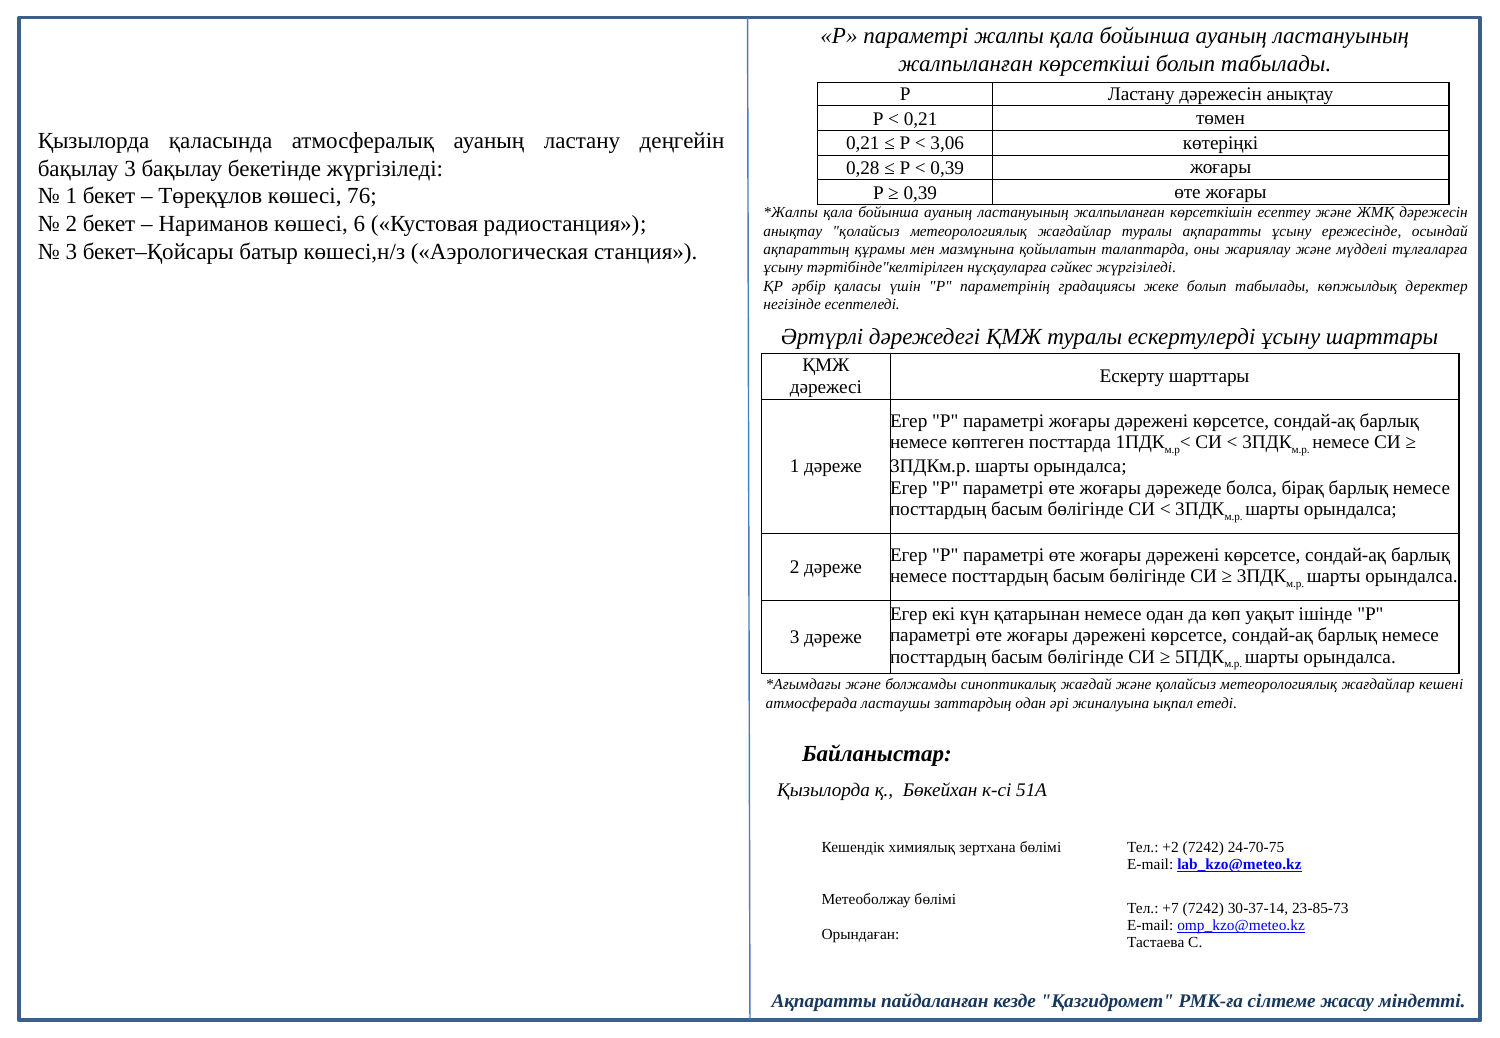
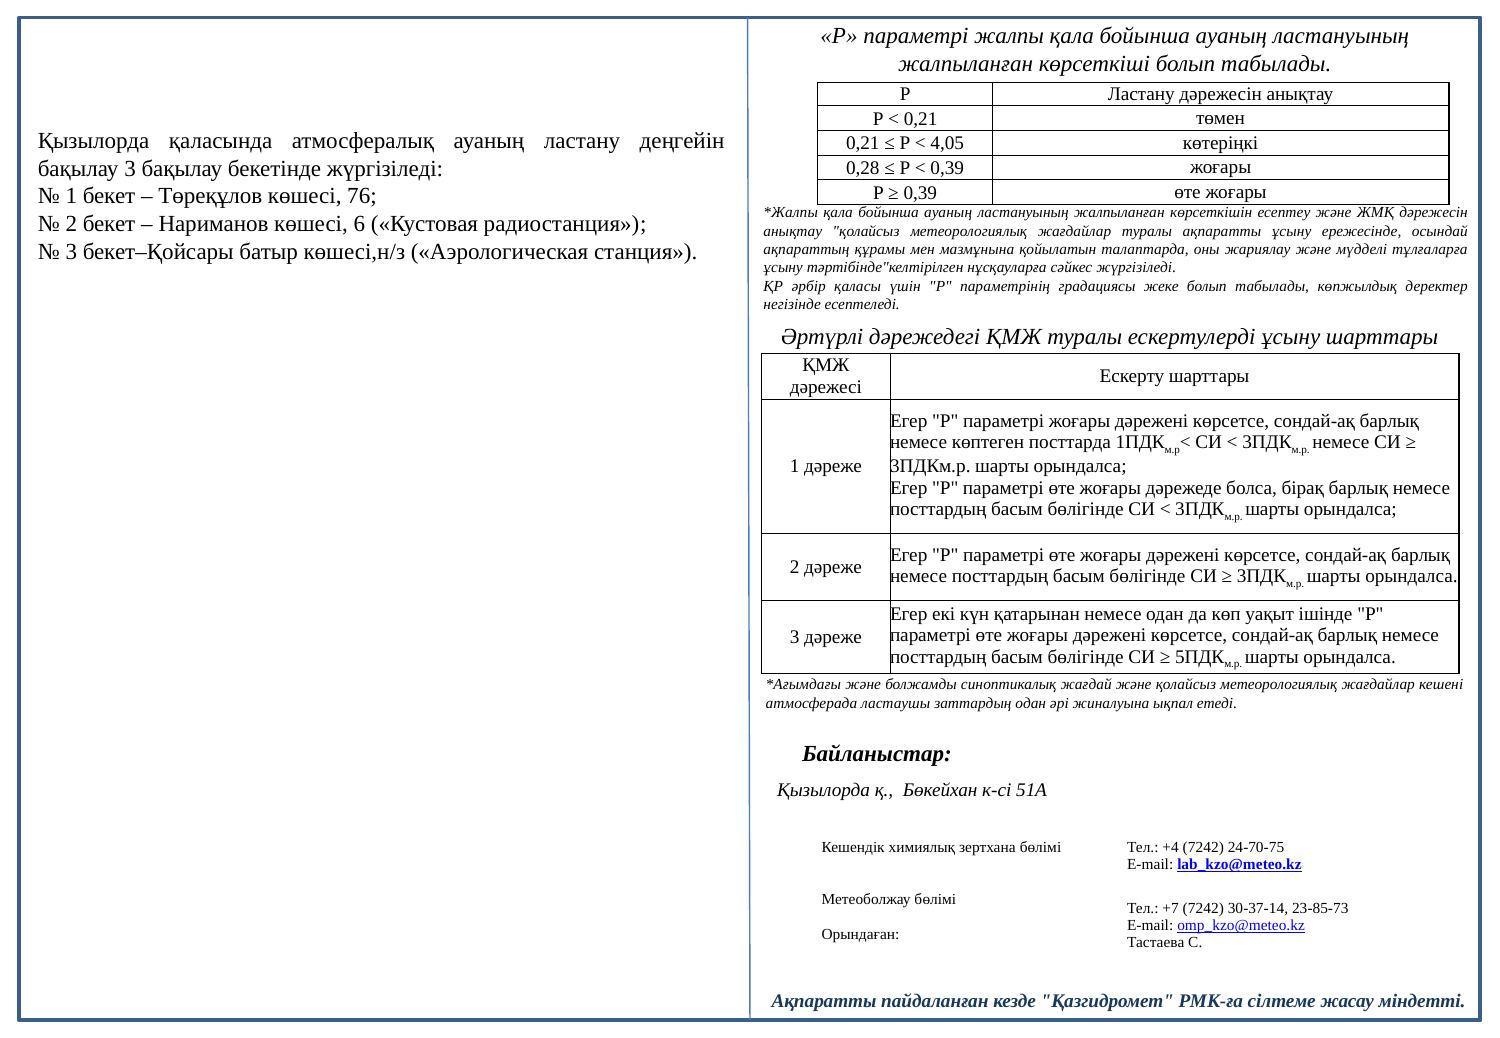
3,06: 3,06 -> 4,05
+2: +2 -> +4
